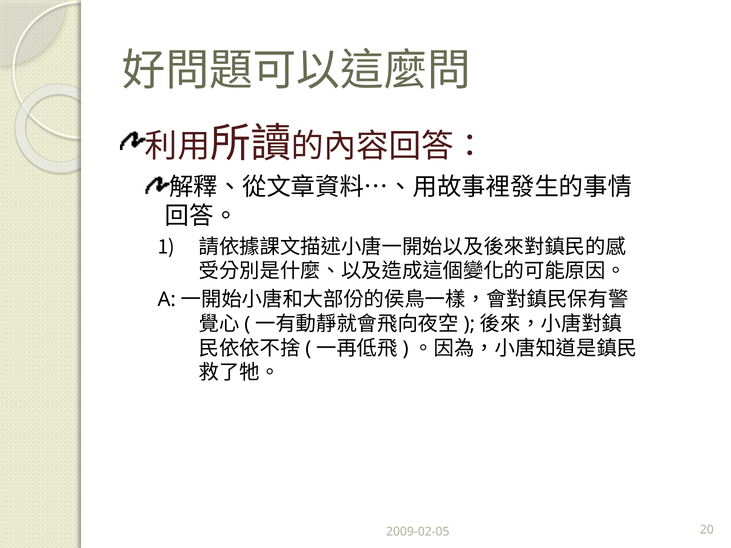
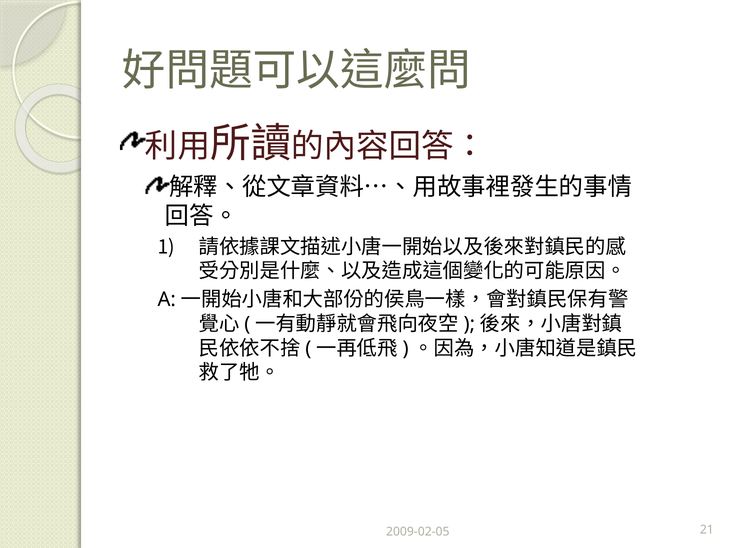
20: 20 -> 21
